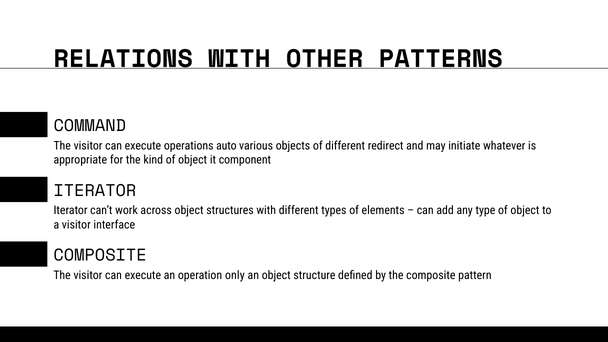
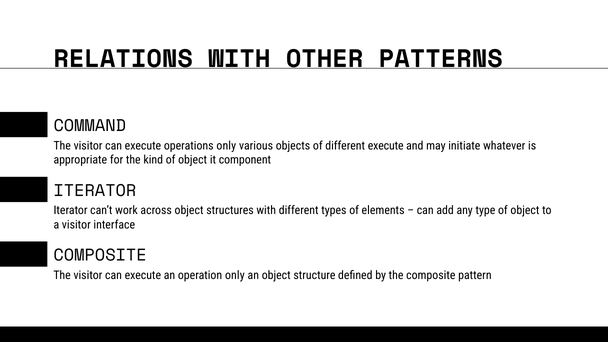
operations auto: auto -> only
different redirect: redirect -> execute
